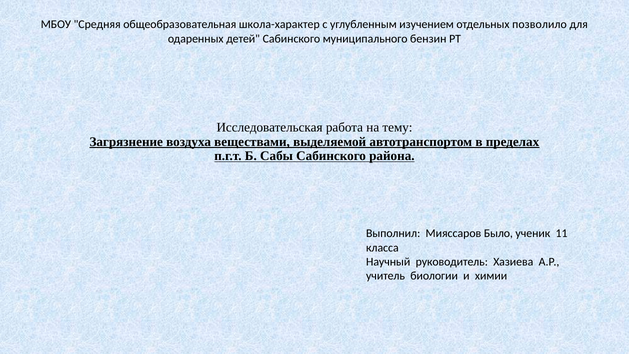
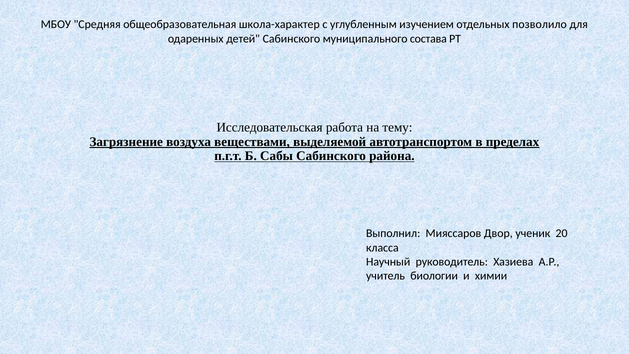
бензин: бензин -> состава
Было: Было -> Двор
11: 11 -> 20
